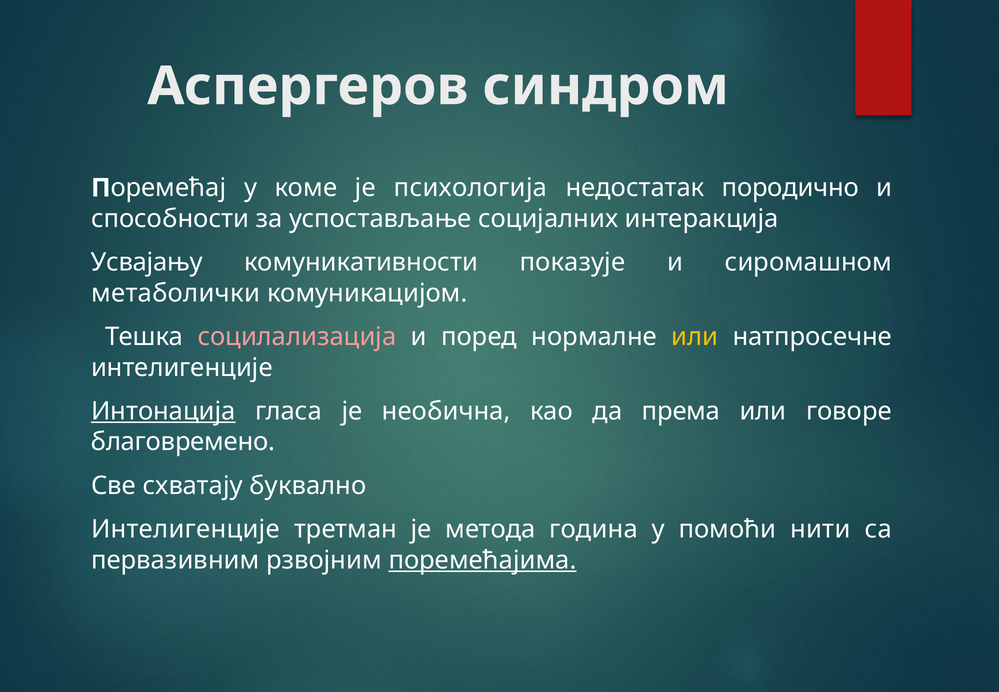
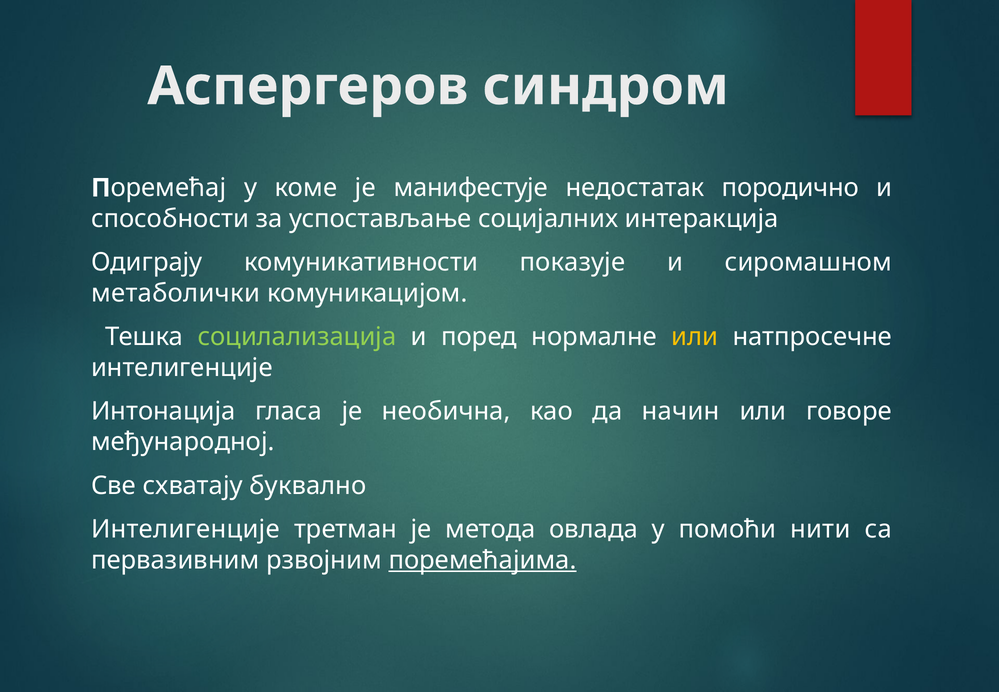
психологија: психологија -> манифестује
Усвајању: Усвајању -> Одиграју
социлализација colour: pink -> light green
Интонација underline: present -> none
према: према -> начин
благовремено: благовремено -> међународној
година: година -> овлада
